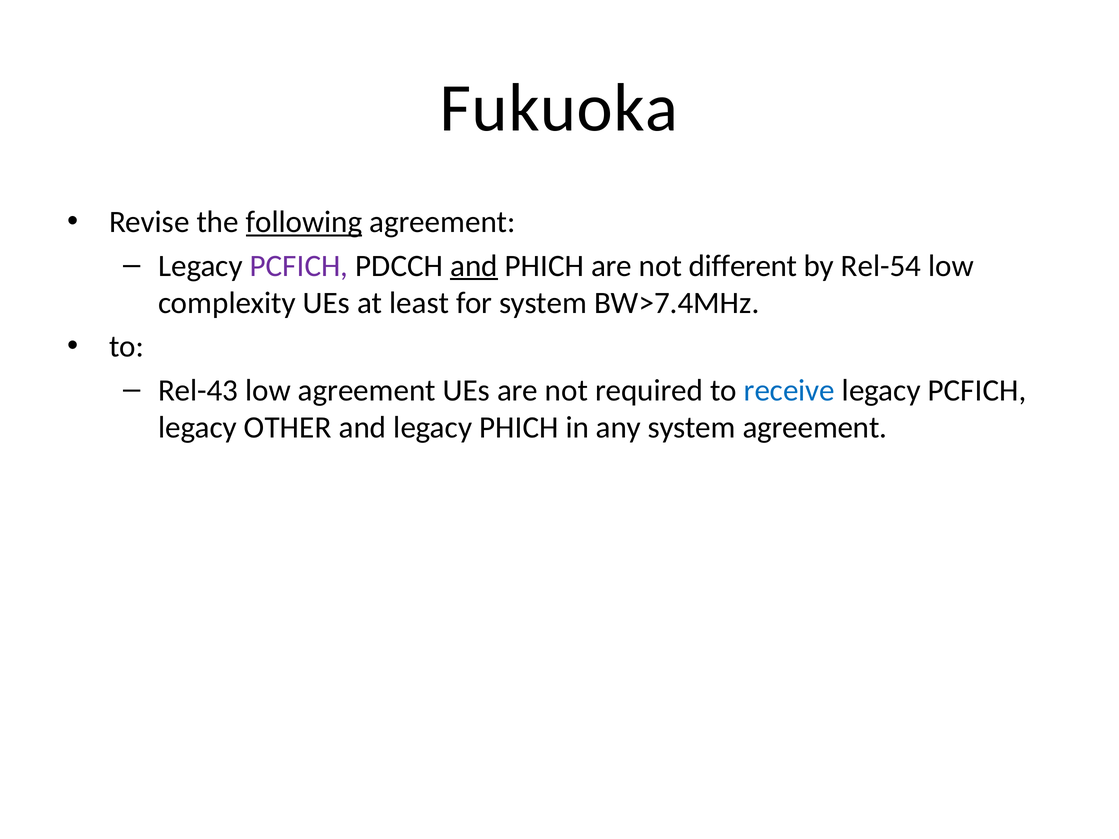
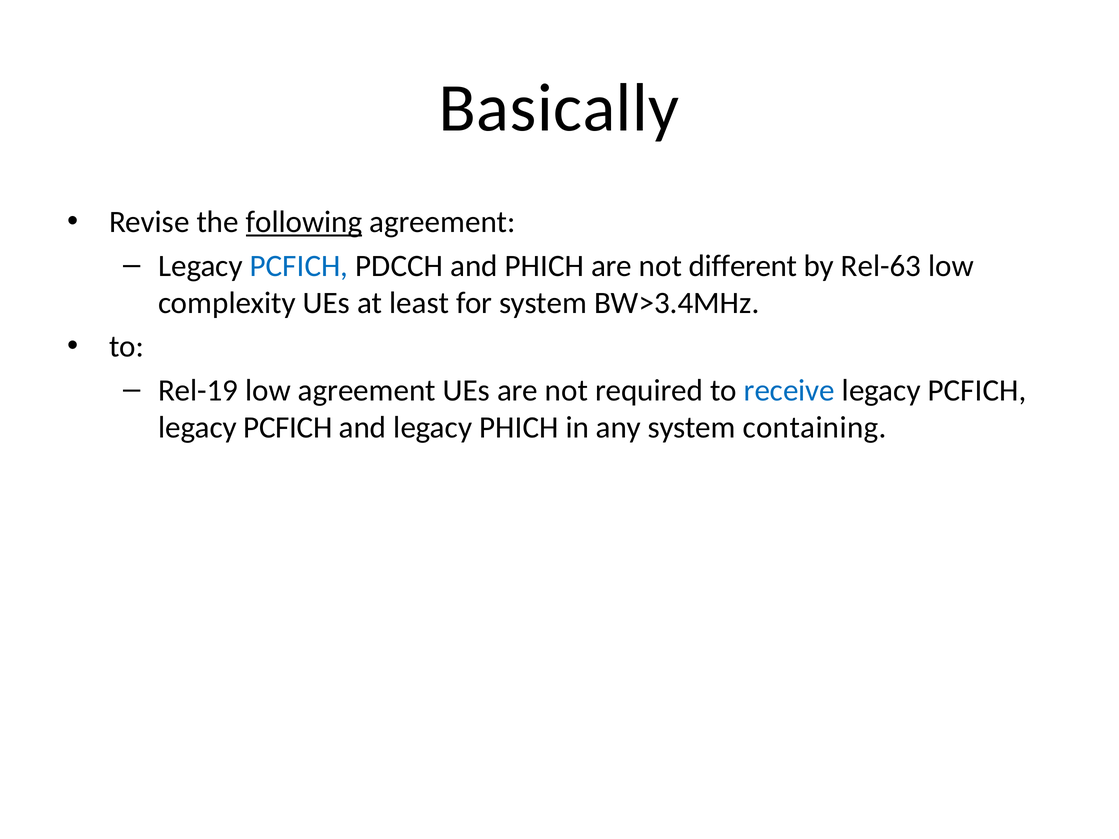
Fukuoka: Fukuoka -> Basically
PCFICH at (299, 266) colour: purple -> blue
and at (474, 266) underline: present -> none
Rel-54: Rel-54 -> Rel-63
BW>7.4MHz: BW>7.4MHz -> BW>3.4MHz
Rel-43: Rel-43 -> Rel-19
OTHER at (288, 428): OTHER -> PCFICH
system agreement: agreement -> containing
